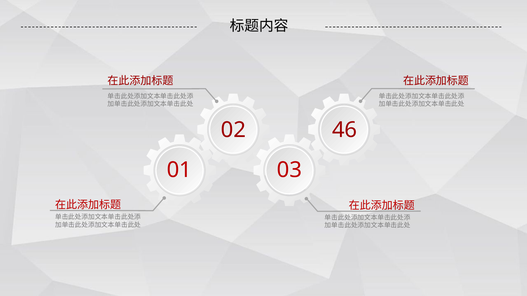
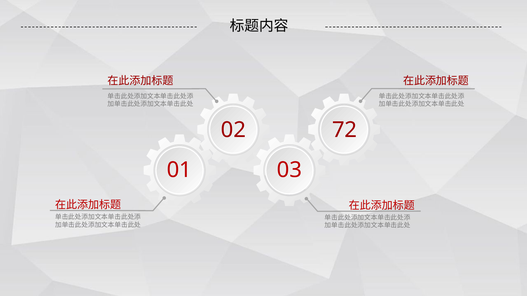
46: 46 -> 72
